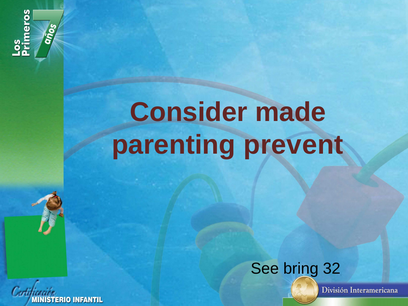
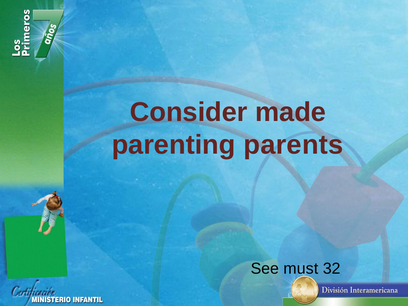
prevent: prevent -> parents
bring: bring -> must
